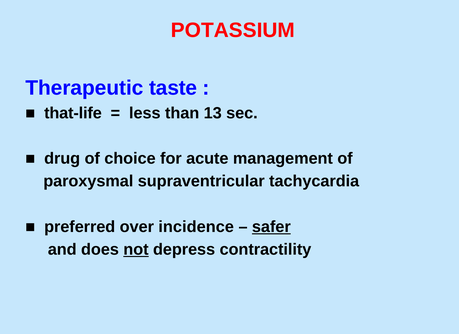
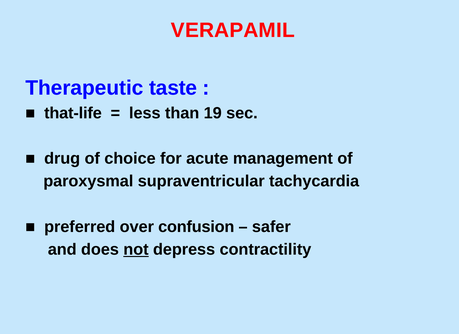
POTASSIUM: POTASSIUM -> VERAPAMIL
13: 13 -> 19
incidence: incidence -> confusion
safer underline: present -> none
